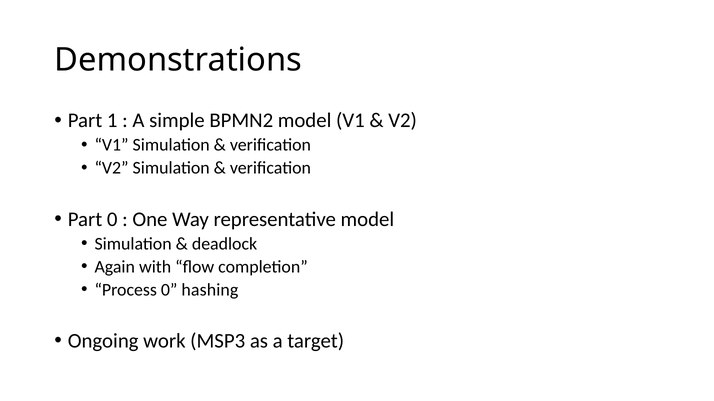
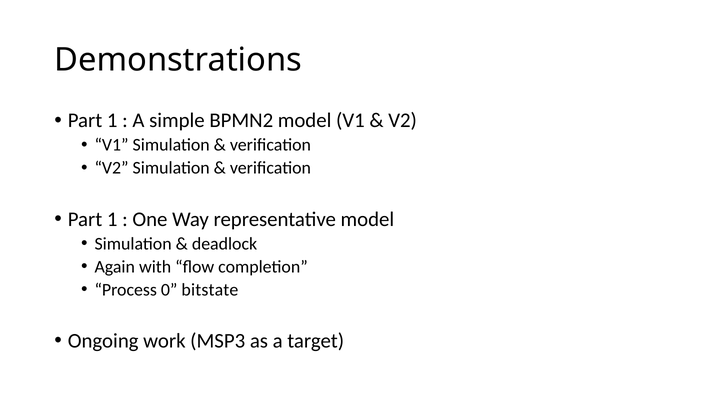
0 at (112, 220): 0 -> 1
hashing: hashing -> bitstate
